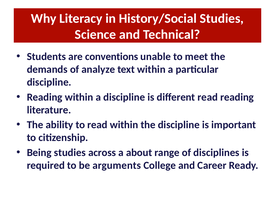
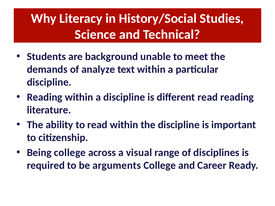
conventions: conventions -> background
Being studies: studies -> college
about: about -> visual
